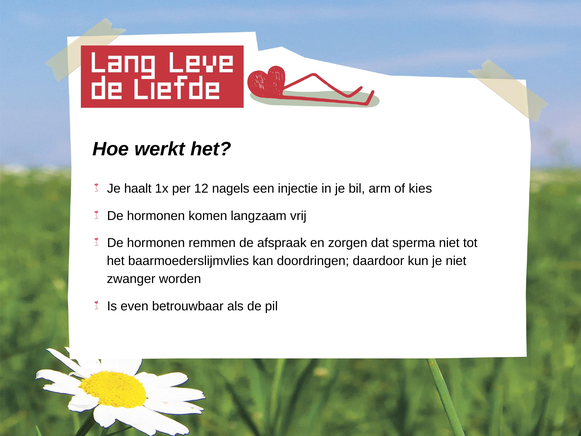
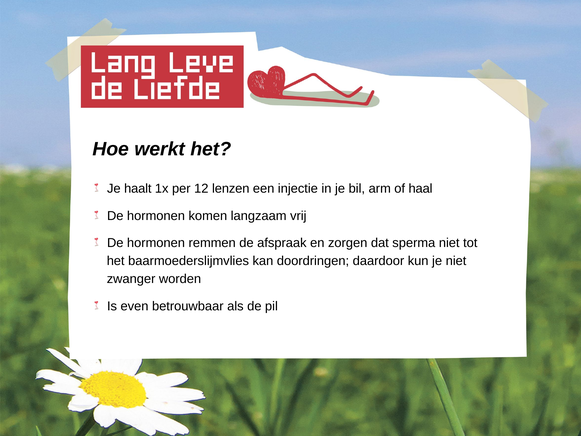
nagels: nagels -> lenzen
kies: kies -> haal
